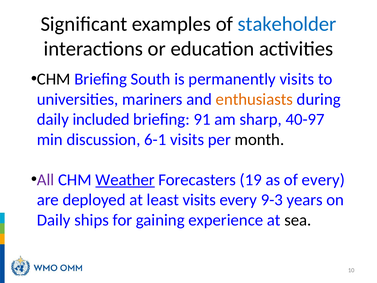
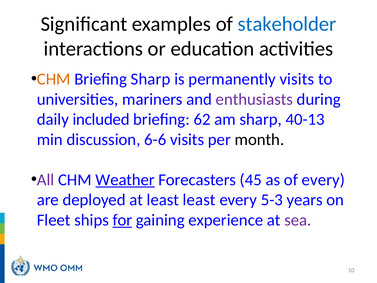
CHM at (54, 79) colour: black -> orange
Briefing South: South -> Sharp
enthusiasts colour: orange -> purple
91: 91 -> 62
40-97: 40-97 -> 40-13
6-1: 6-1 -> 6-6
19: 19 -> 45
least visits: visits -> least
9-3: 9-3 -> 5-3
Daily at (54, 220): Daily -> Fleet
for underline: none -> present
sea colour: black -> purple
